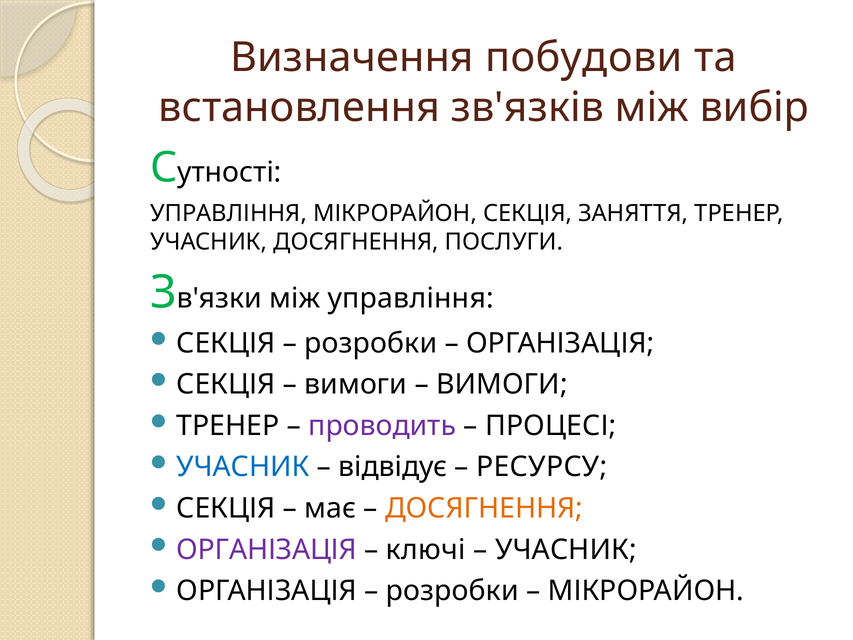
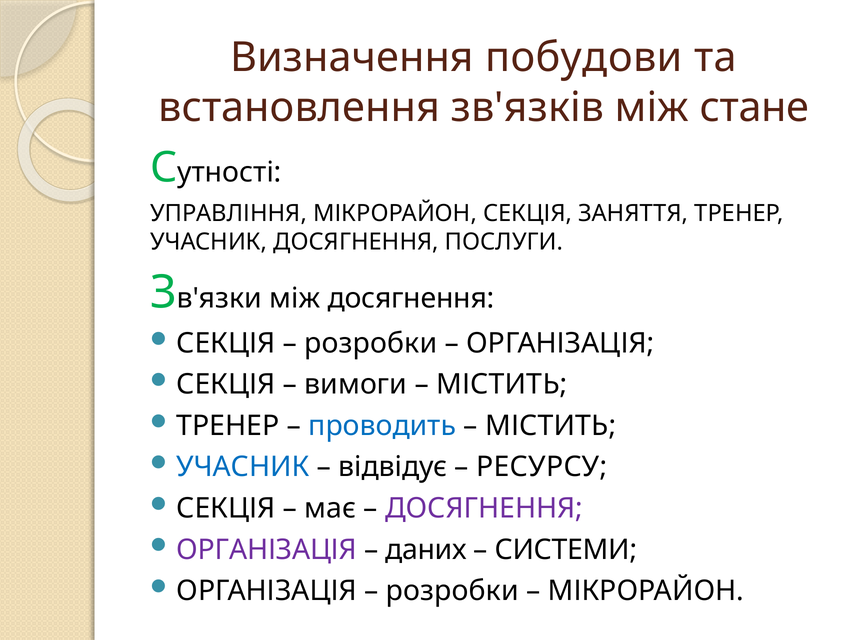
вибір: вибір -> стане
між управління: управління -> досягнення
ВИМОГИ at (502, 384): ВИМОГИ -> МІСТИТЬ
проводить colour: purple -> blue
ПРОЦЕСІ at (551, 426): ПРОЦЕСІ -> МІСТИТЬ
ДОСЯГНЕННЯ at (484, 508) colour: orange -> purple
ключі: ключі -> даних
УЧАСНИК at (566, 549): УЧАСНИК -> СИСТЕМИ
